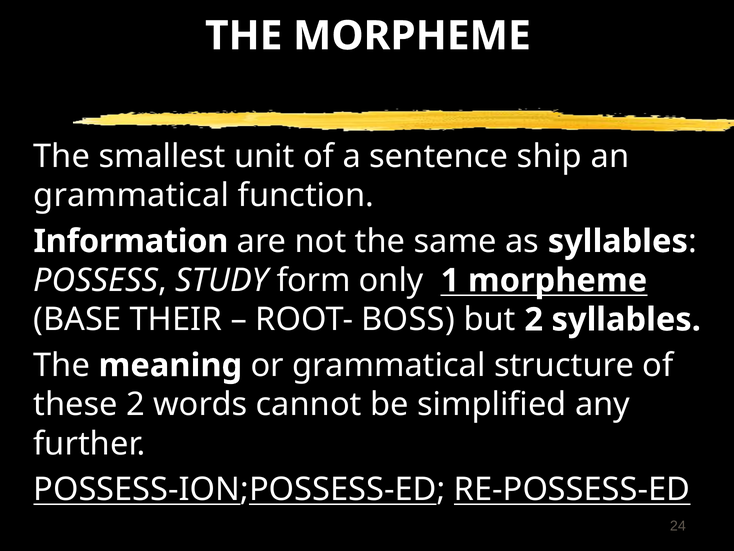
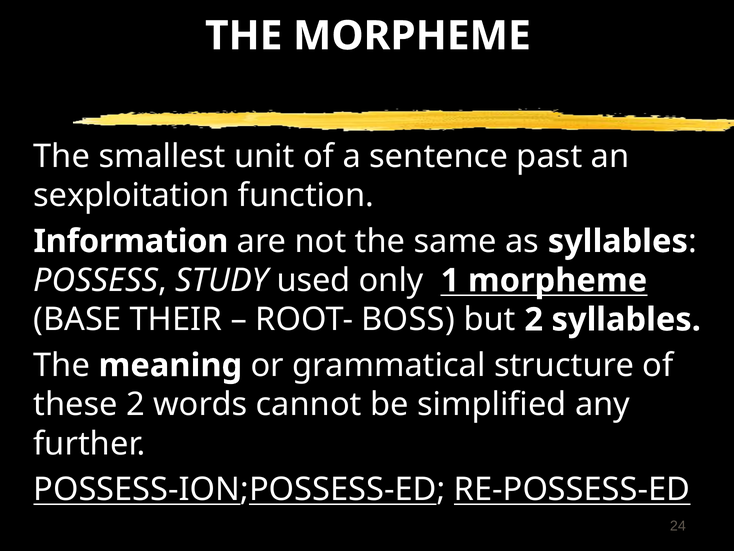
ship: ship -> past
grammatical at (131, 195): grammatical -> sexploitation
form: form -> used
